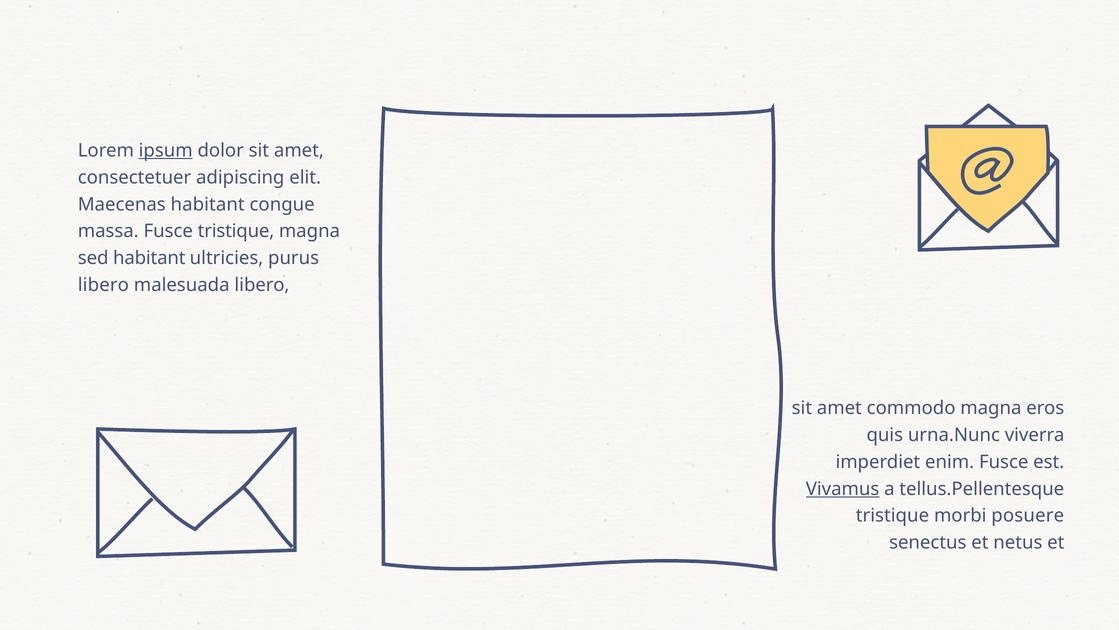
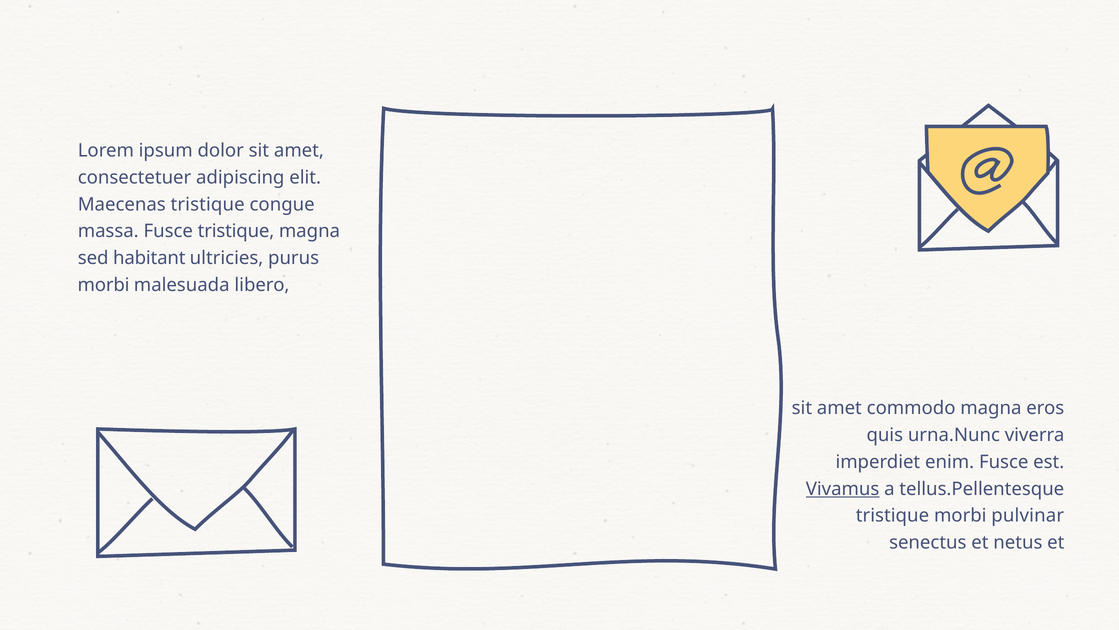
ipsum underline: present -> none
Maecenas habitant: habitant -> tristique
libero at (103, 285): libero -> morbi
posuere: posuere -> pulvinar
